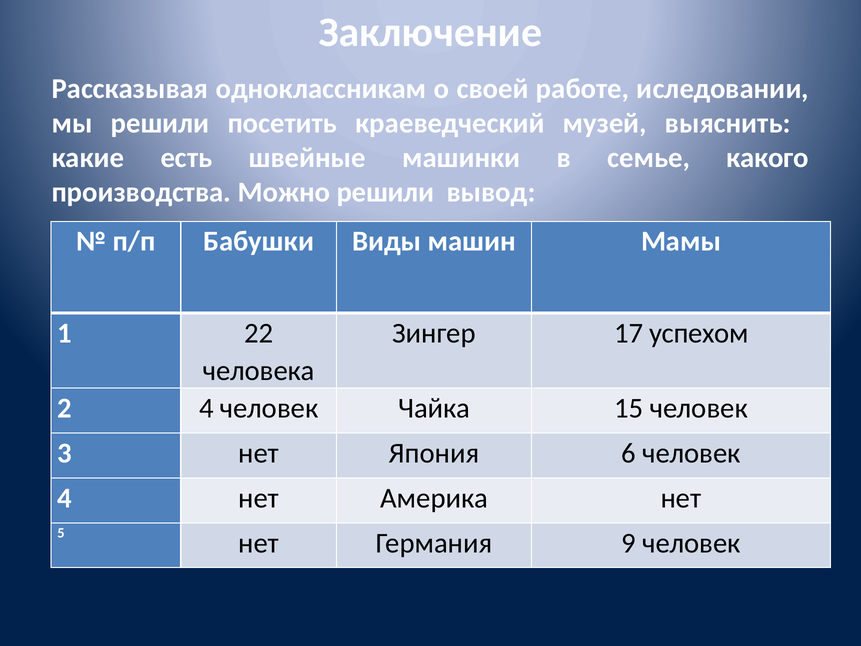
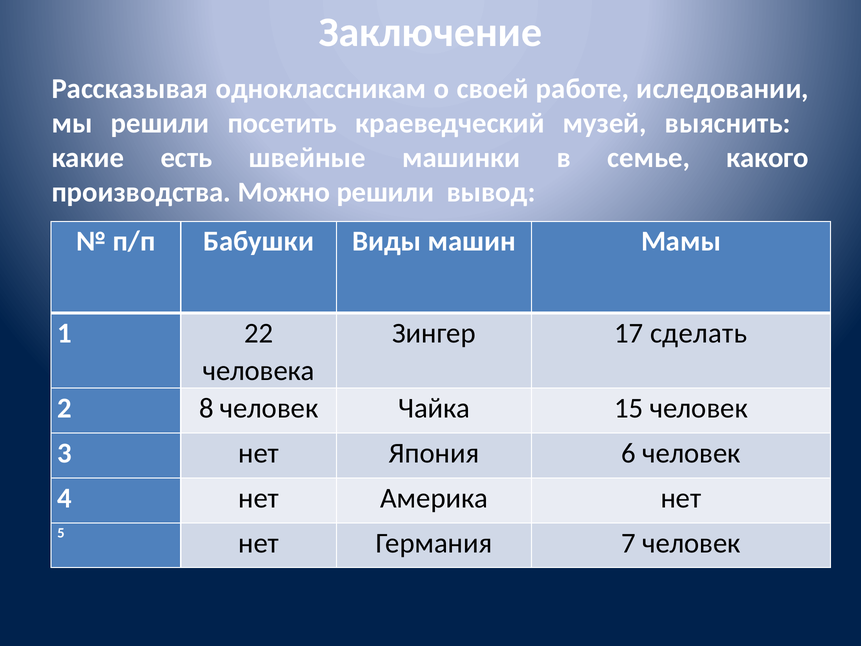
успехом: успехом -> сделать
2 4: 4 -> 8
9: 9 -> 7
